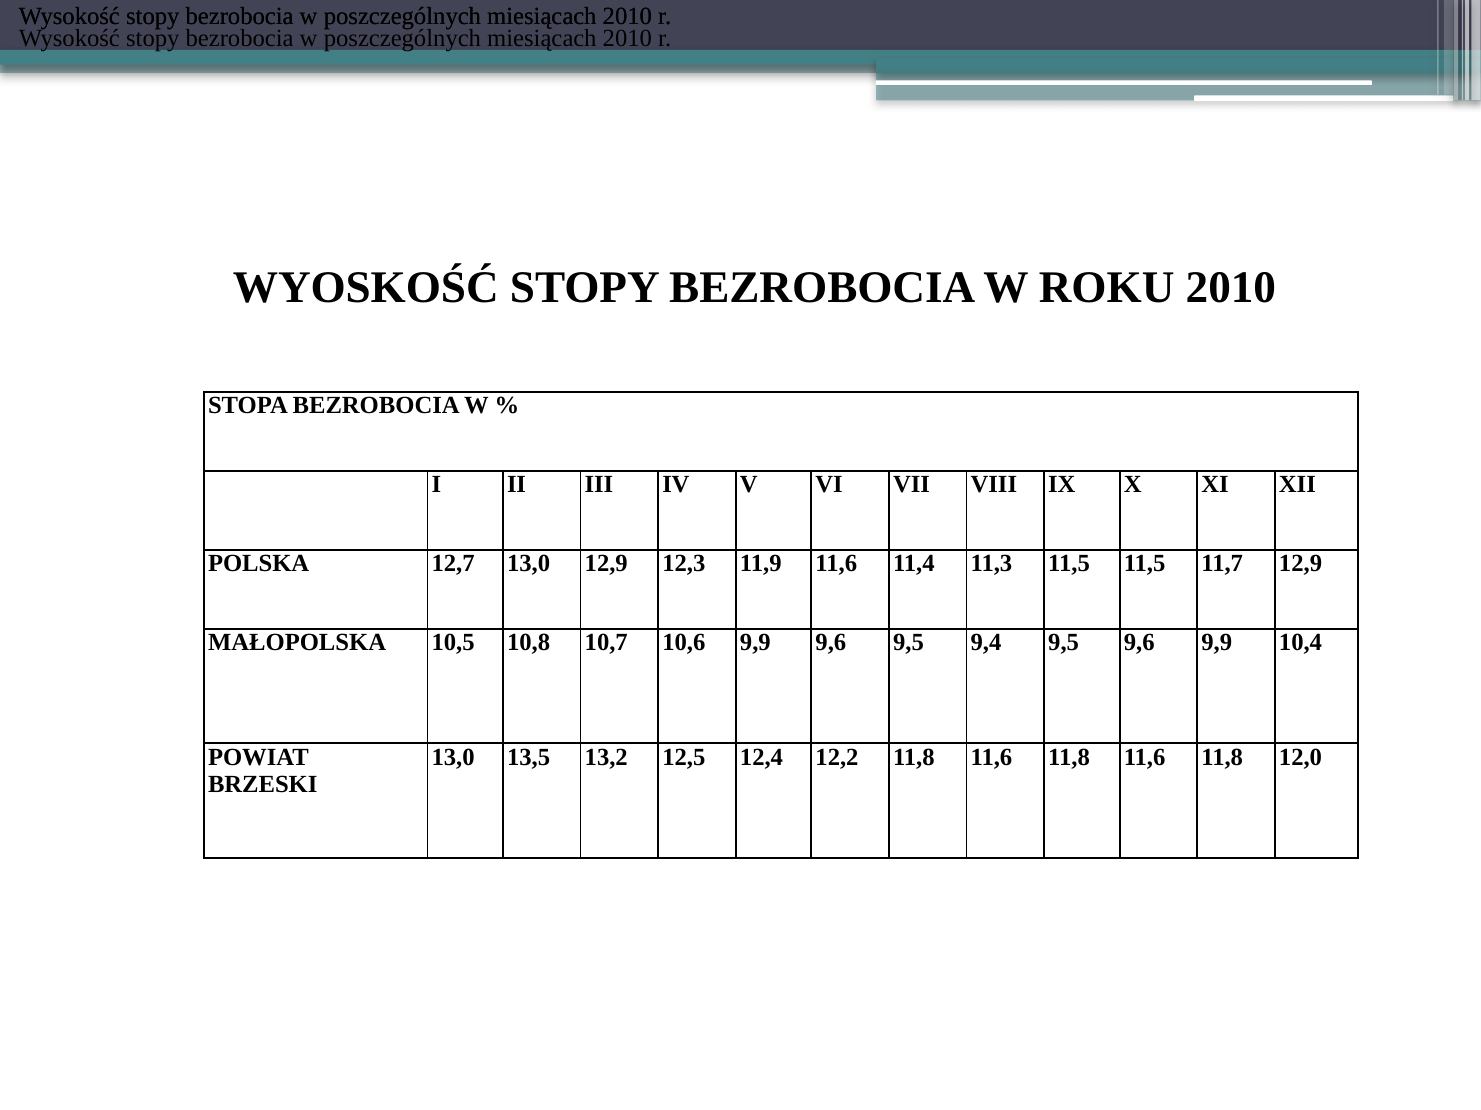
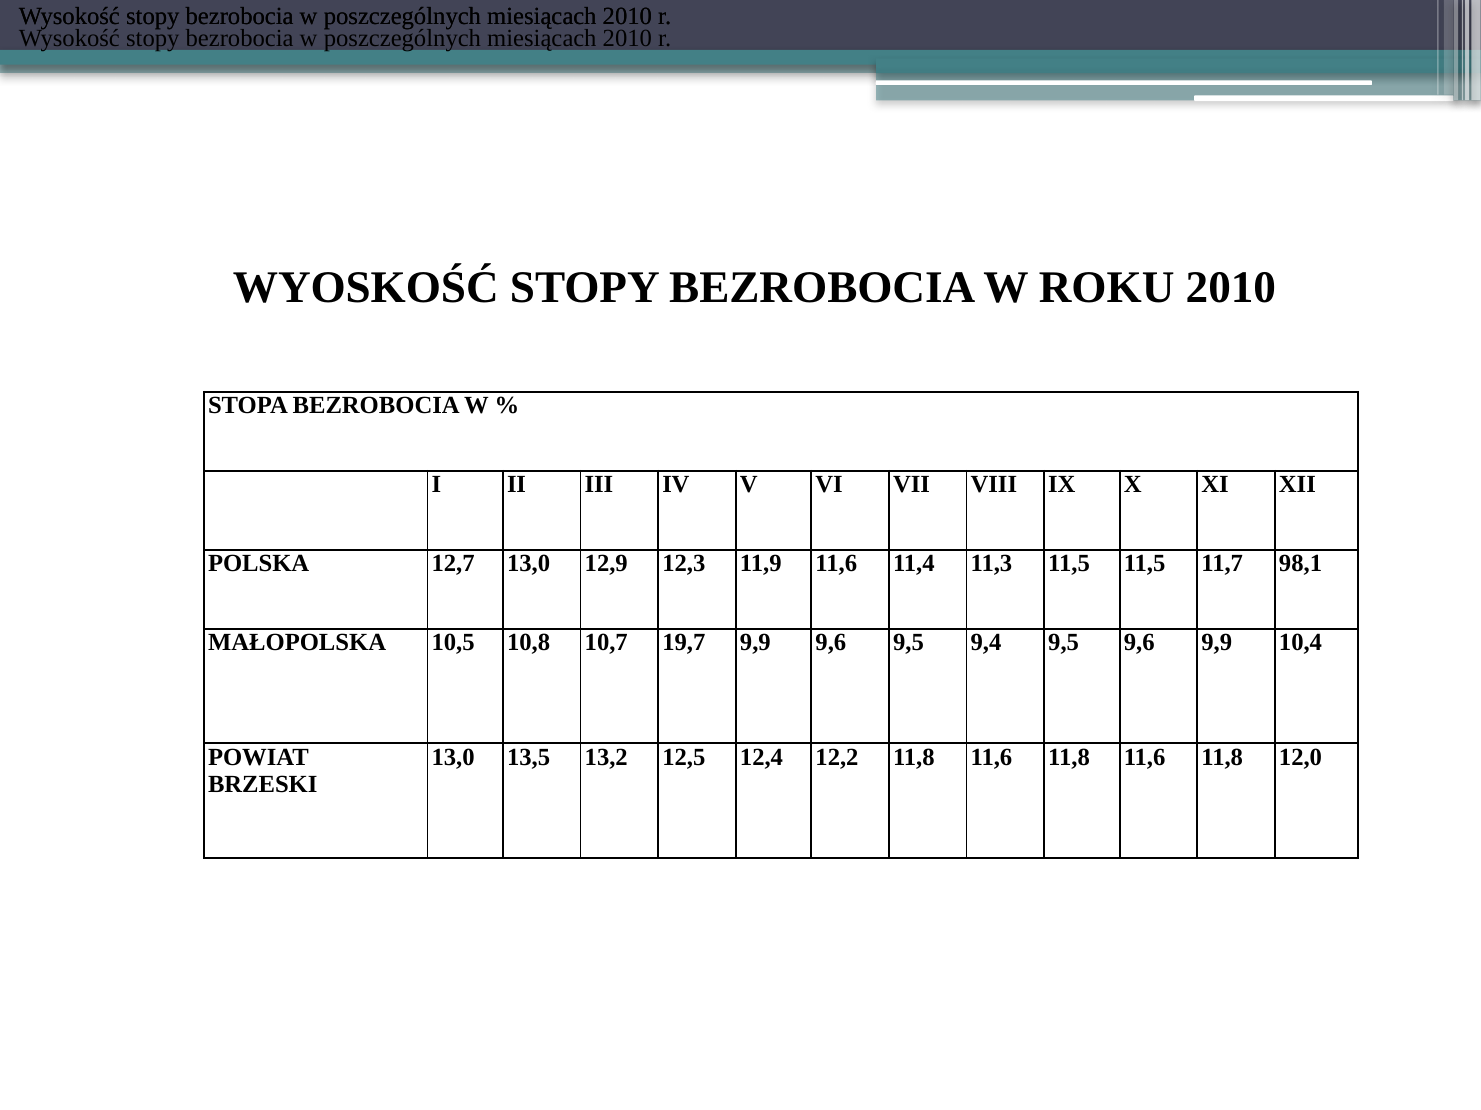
11,7 12,9: 12,9 -> 98,1
10,6: 10,6 -> 19,7
